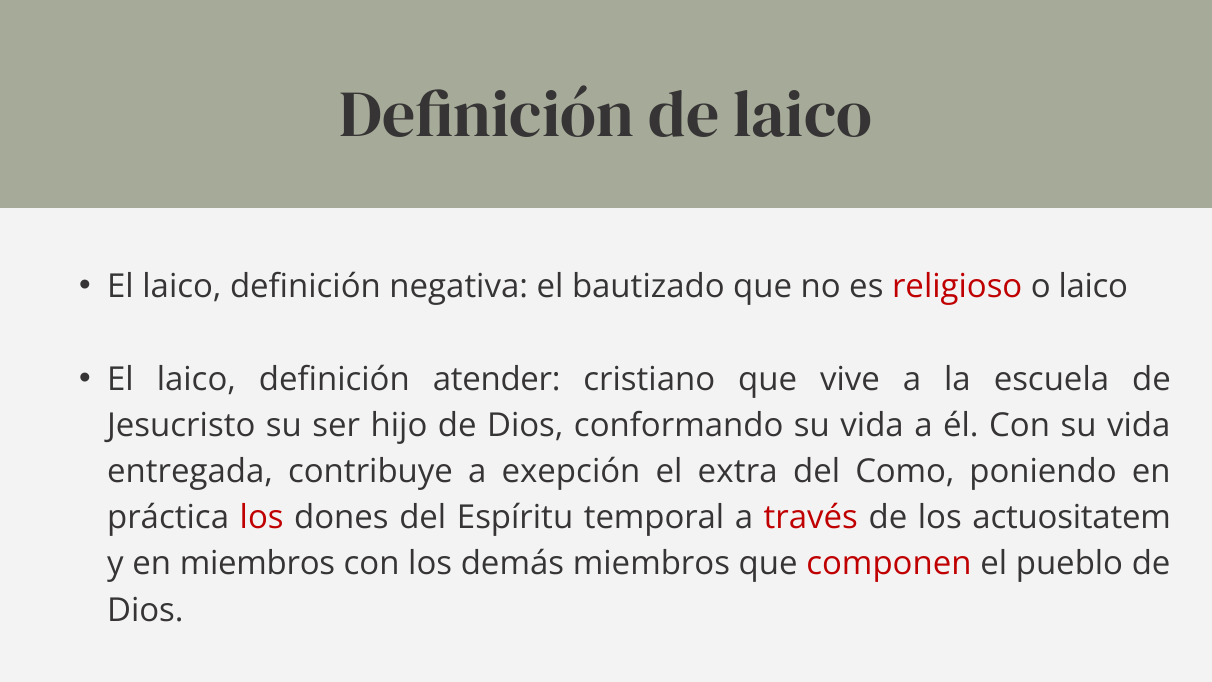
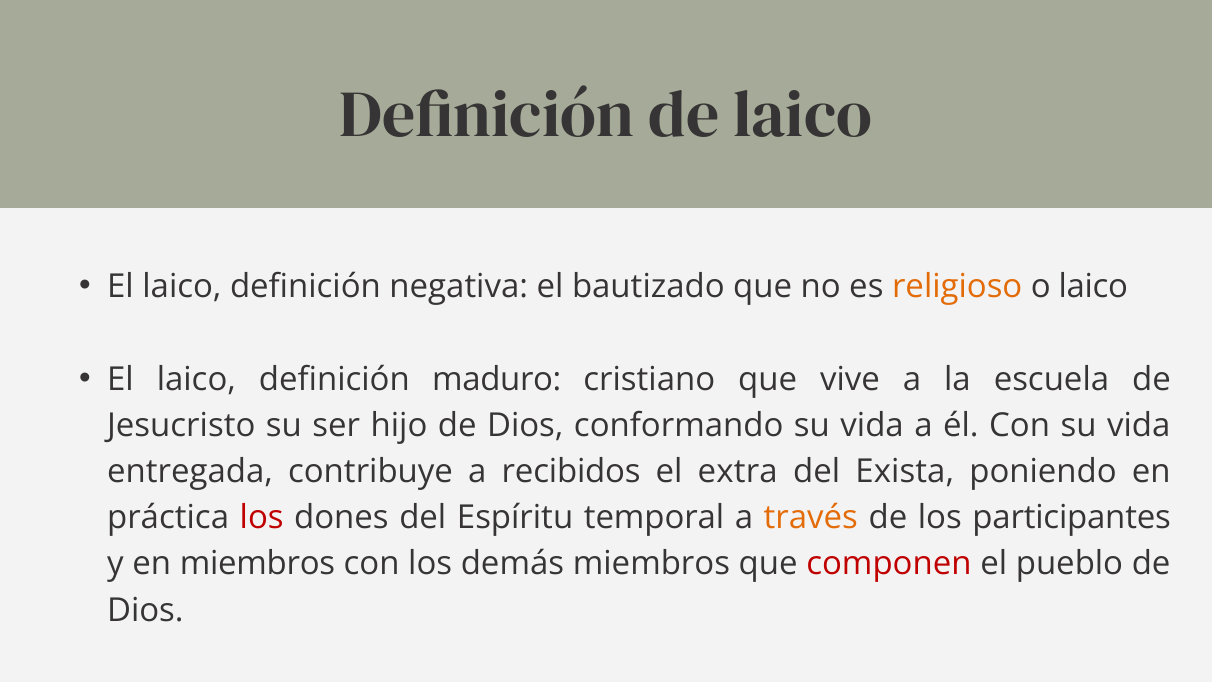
religioso colour: red -> orange
atender: atender -> maduro
exepción: exepción -> recibidos
Como: Como -> Exista
través colour: red -> orange
actuositatem: actuositatem -> participantes
